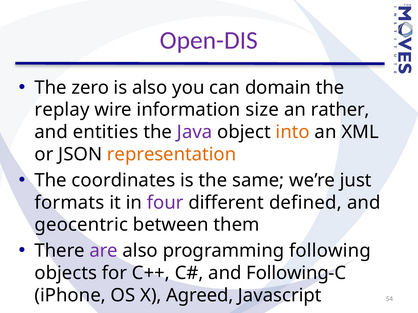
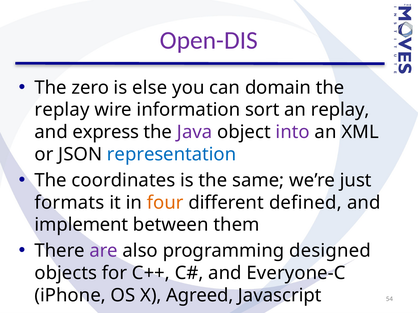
is also: also -> else
size: size -> sort
an rather: rather -> replay
entities: entities -> express
into colour: orange -> purple
representation colour: orange -> blue
four colour: purple -> orange
geocentric: geocentric -> implement
following: following -> designed
Following-C: Following-C -> Everyone-C
